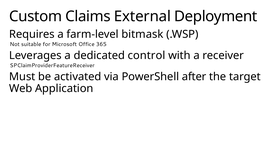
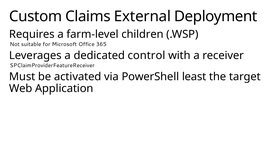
bitmask: bitmask -> children
after: after -> least
